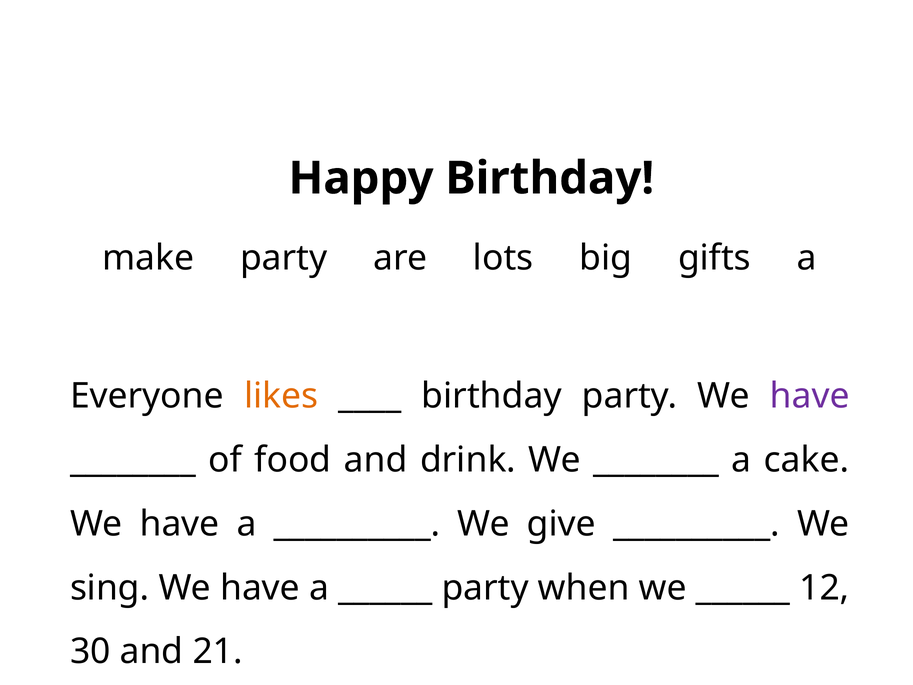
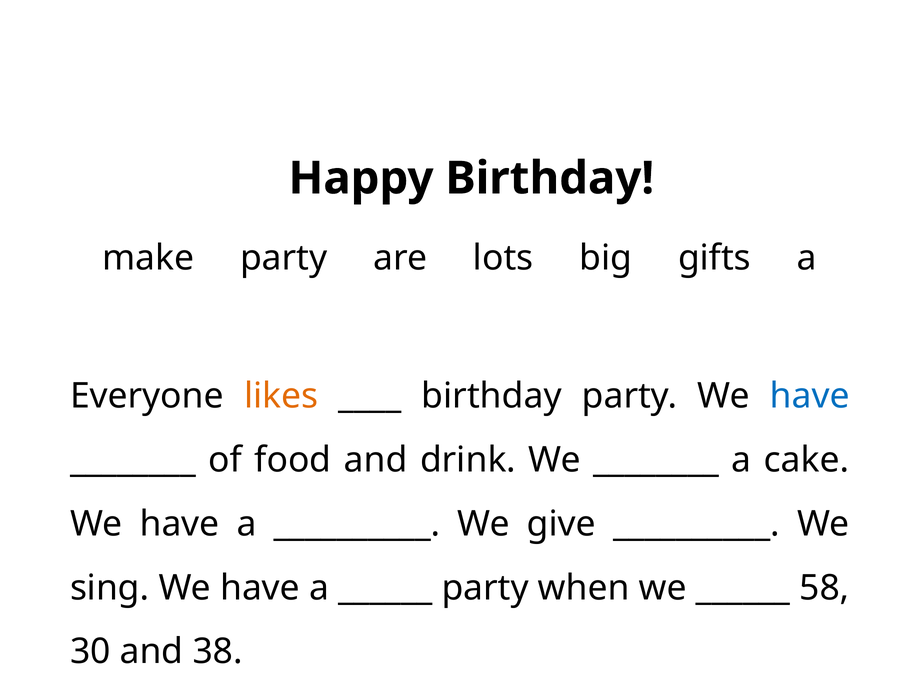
have at (810, 396) colour: purple -> blue
12: 12 -> 58
21: 21 -> 38
